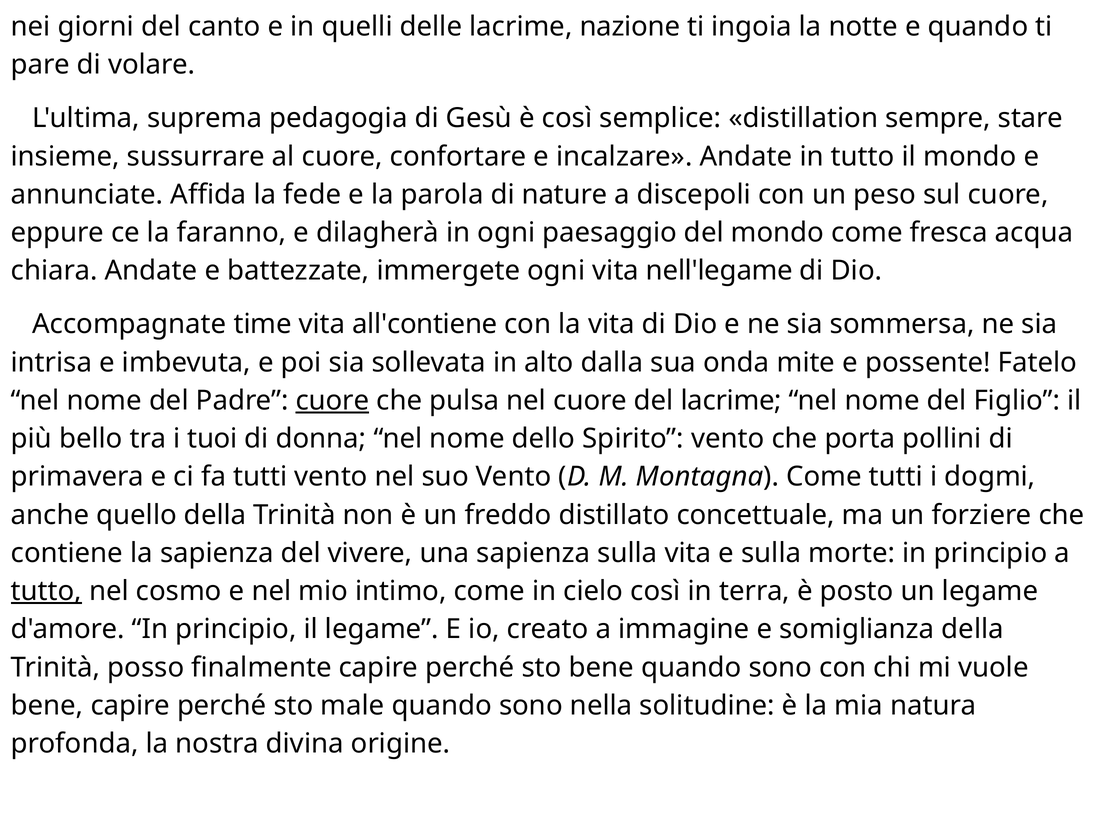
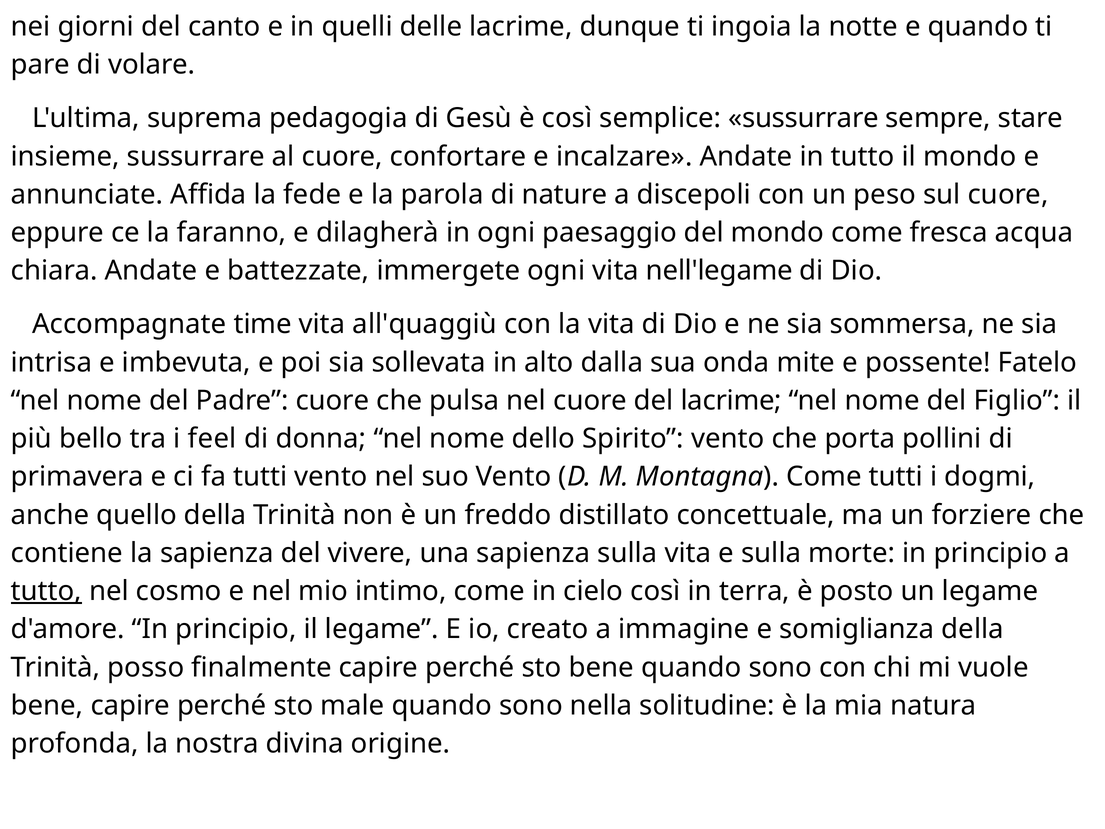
nazione: nazione -> dunque
semplice distillation: distillation -> sussurrare
all'contiene: all'contiene -> all'quaggiù
cuore at (332, 400) underline: present -> none
tuoi: tuoi -> feel
